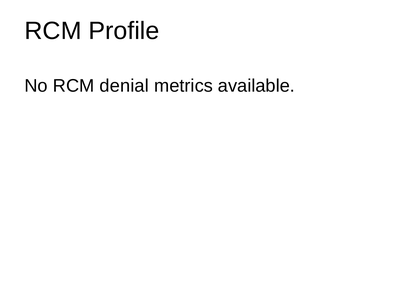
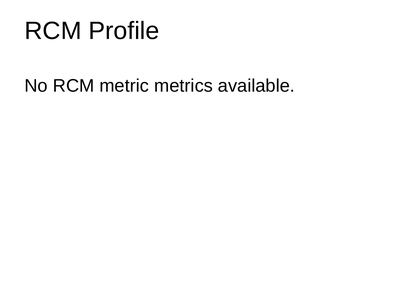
denial: denial -> metric
